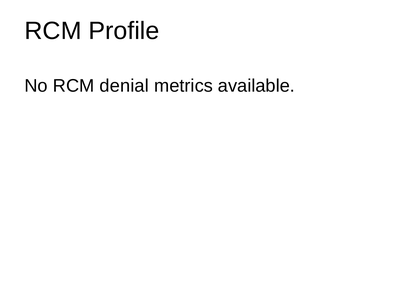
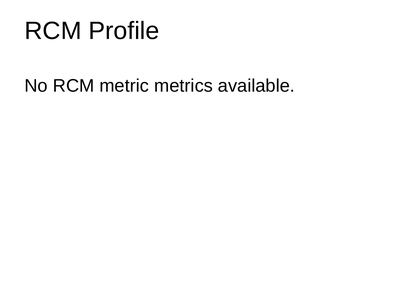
denial: denial -> metric
